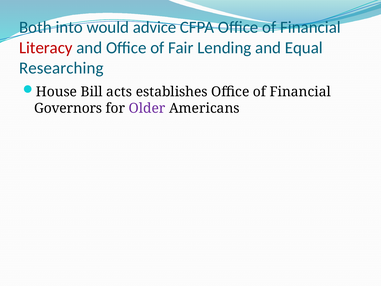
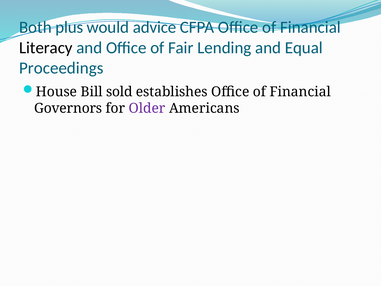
into: into -> plus
Literacy colour: red -> black
Researching: Researching -> Proceedings
acts: acts -> sold
